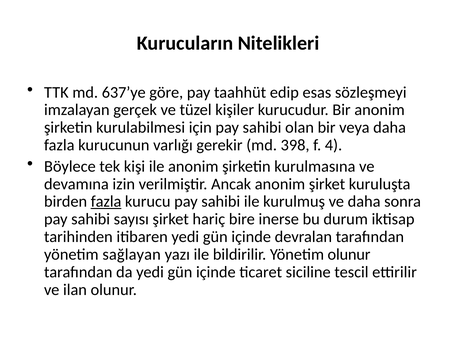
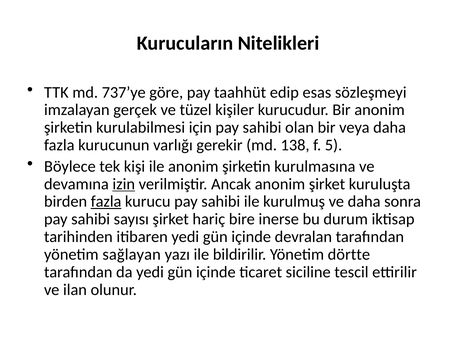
637’ye: 637’ye -> 737’ye
398: 398 -> 138
4: 4 -> 5
izin underline: none -> present
Yönetim olunur: olunur -> dörtte
